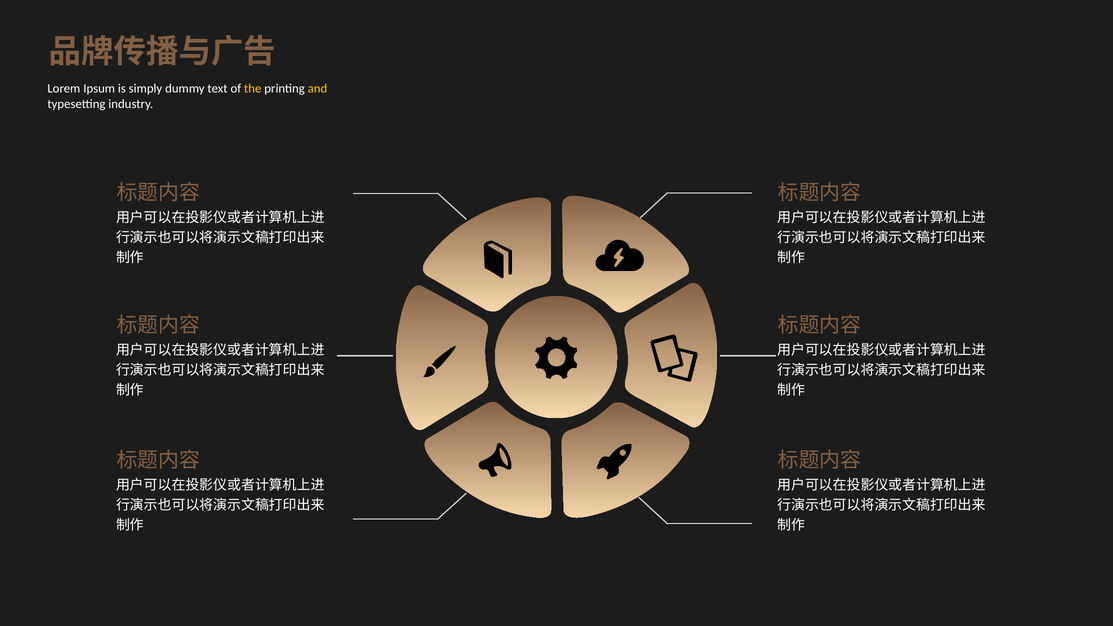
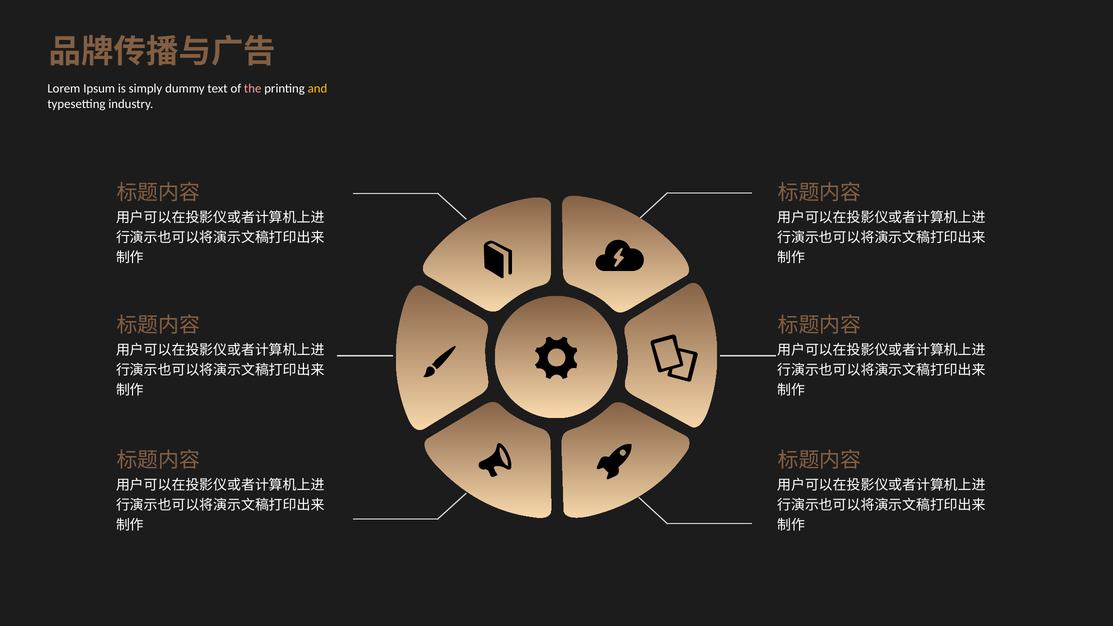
the colour: yellow -> pink
